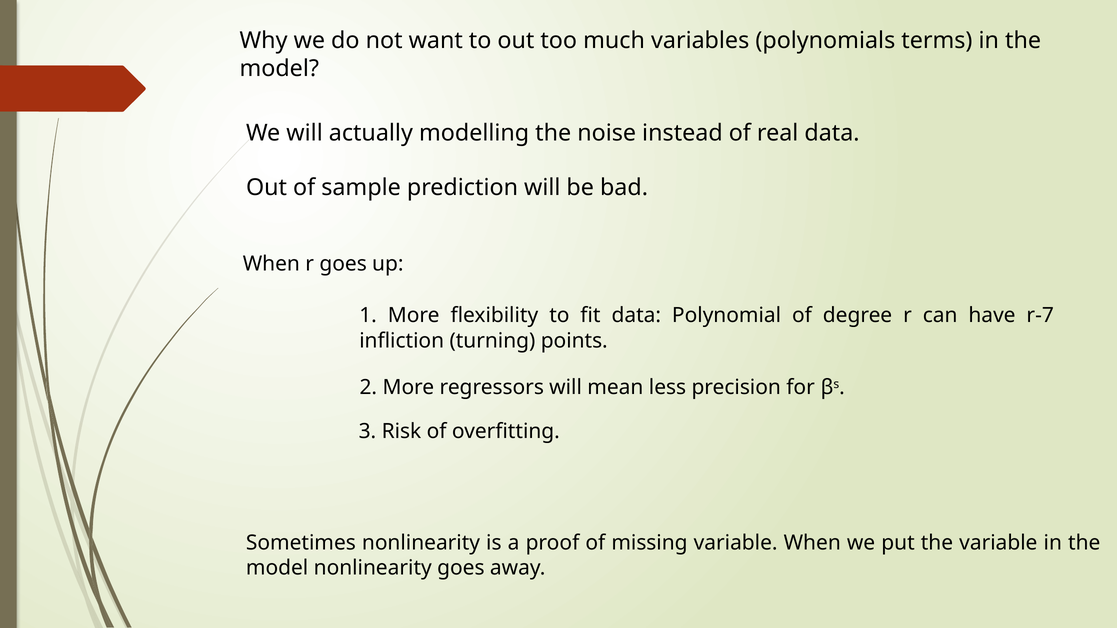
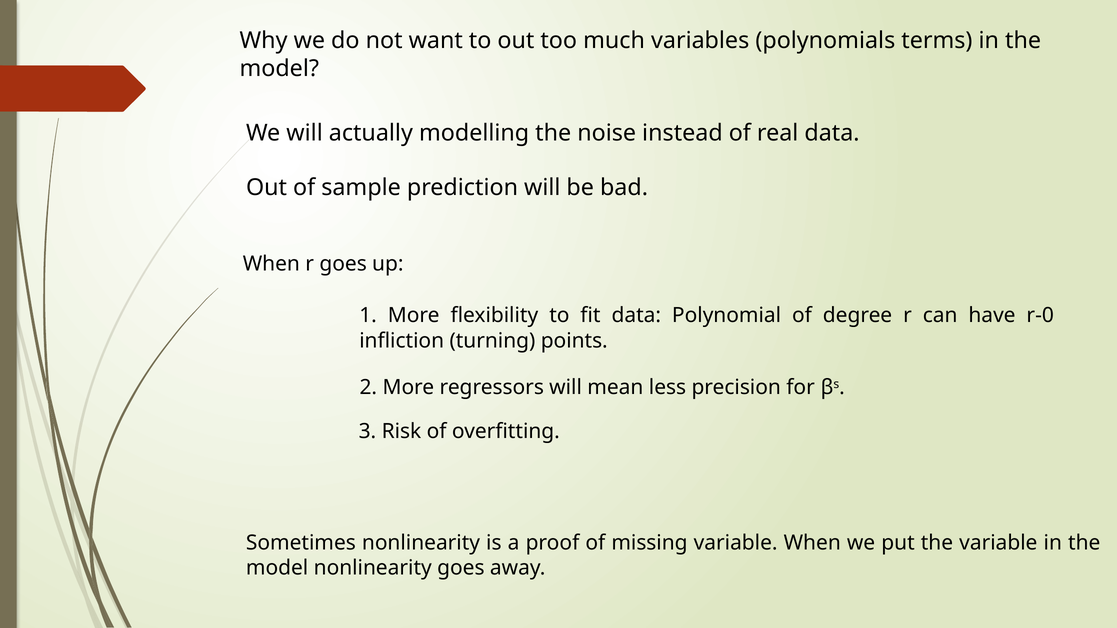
r-7: r-7 -> r-0
